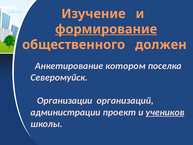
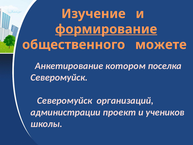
должен: должен -> можете
Организации at (65, 100): Организации -> Северомуйск
учеников underline: present -> none
